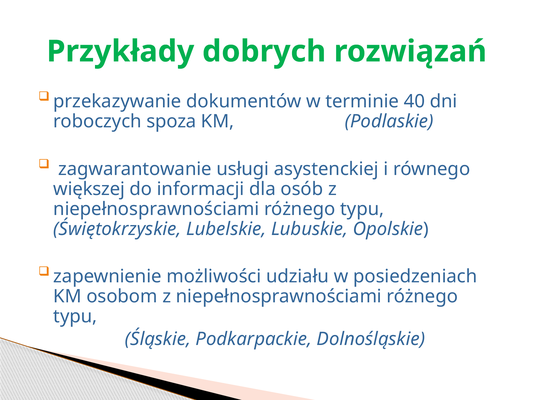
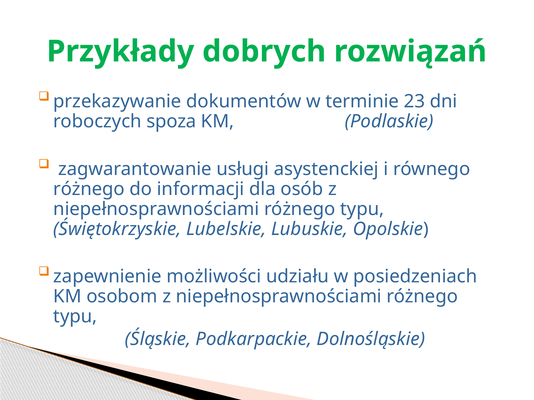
40: 40 -> 23
większej at (89, 189): większej -> różnego
